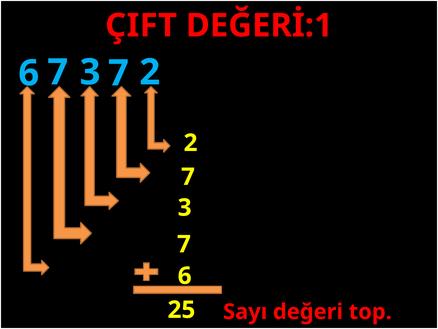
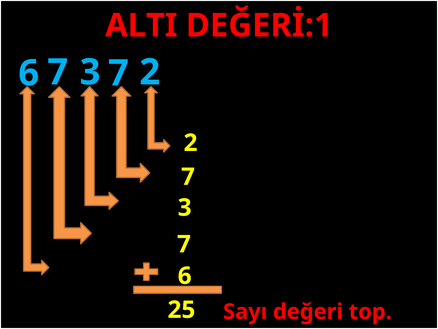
ÇIFT: ÇIFT -> ALTI
